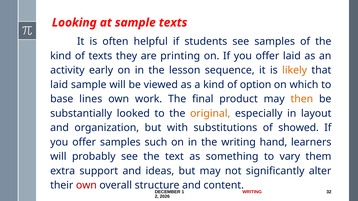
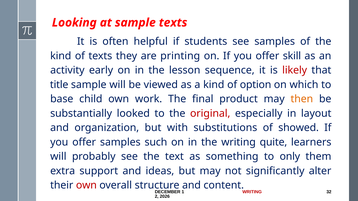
offer laid: laid -> skill
likely colour: orange -> red
laid at (59, 85): laid -> title
lines: lines -> child
original colour: orange -> red
hand: hand -> quite
vary: vary -> only
